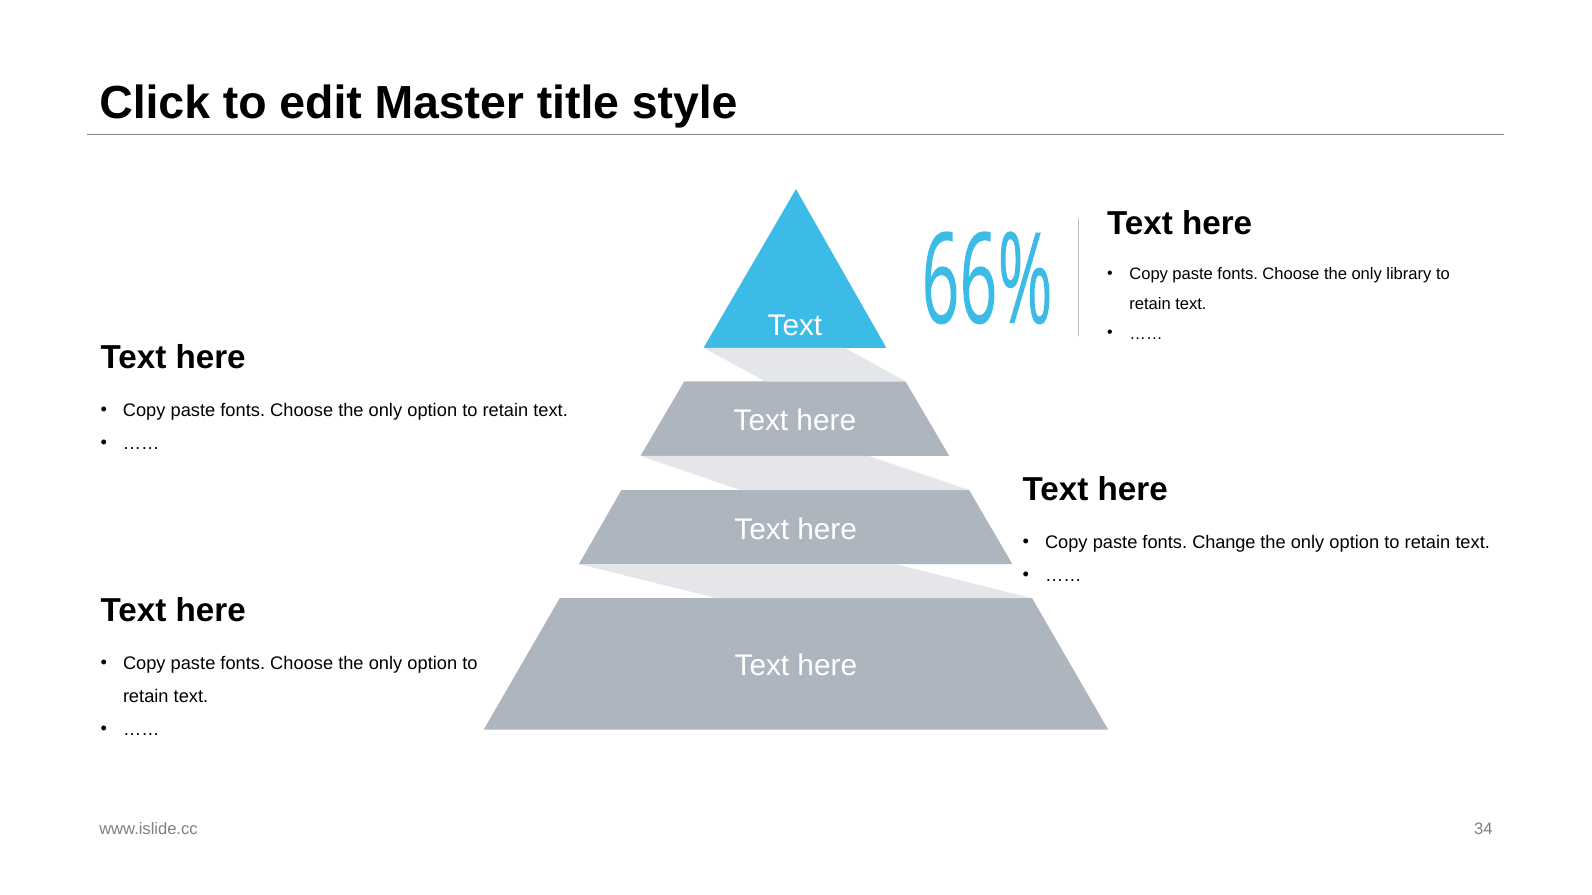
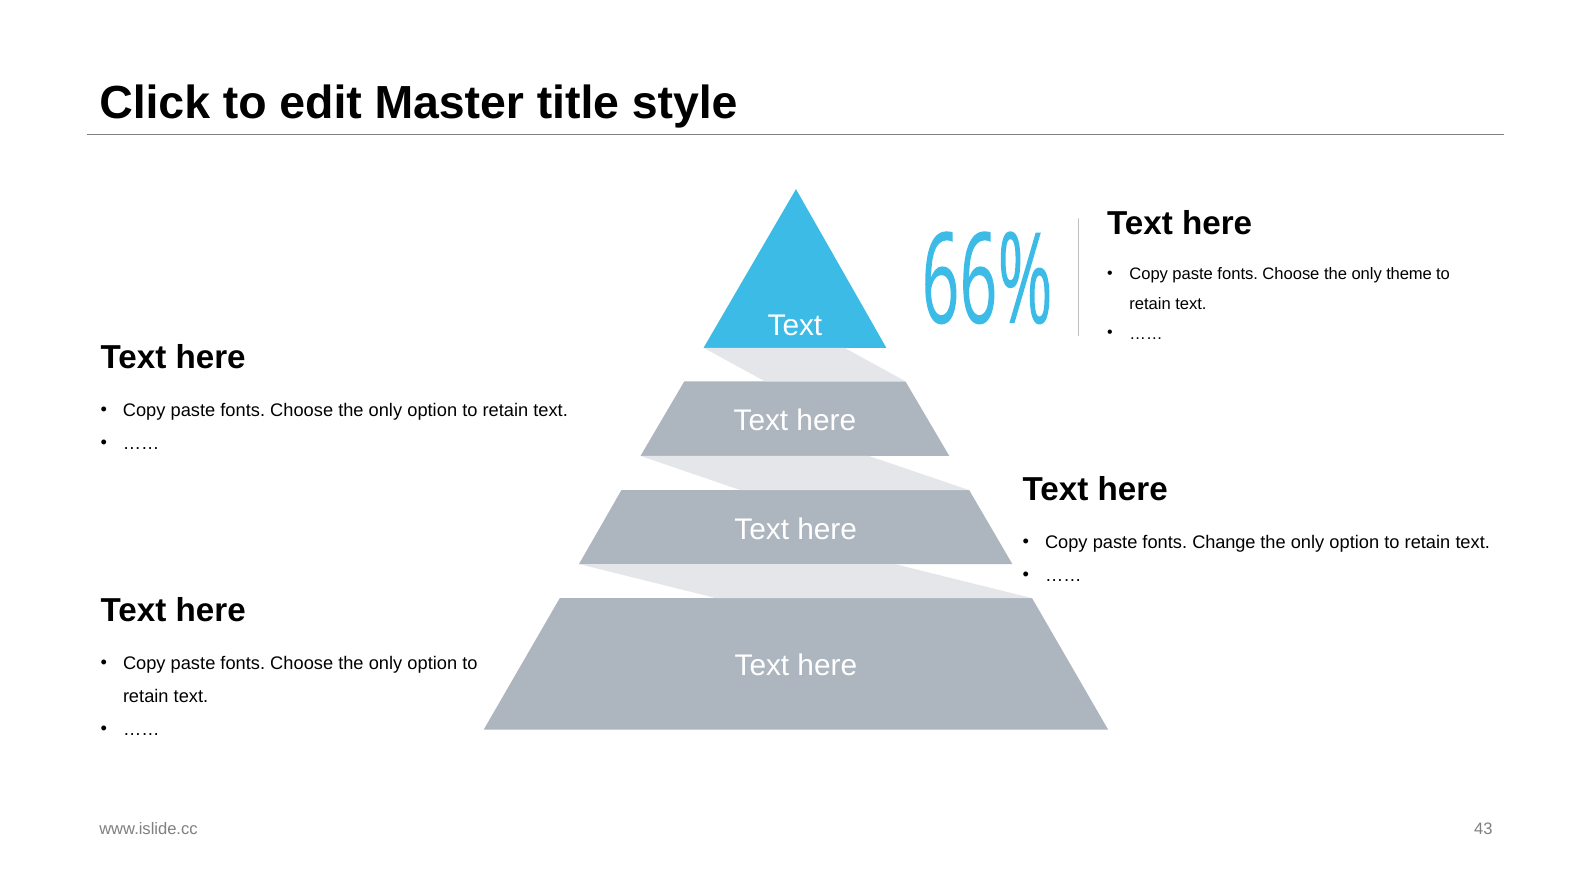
library: library -> theme
34: 34 -> 43
